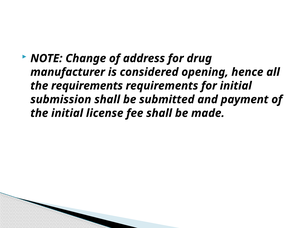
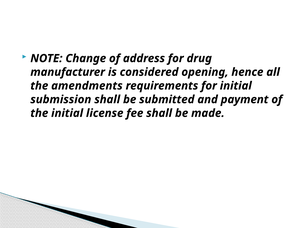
the requirements: requirements -> amendments
